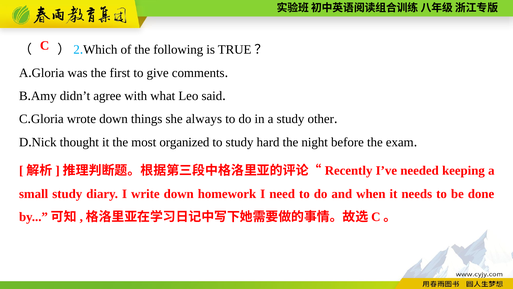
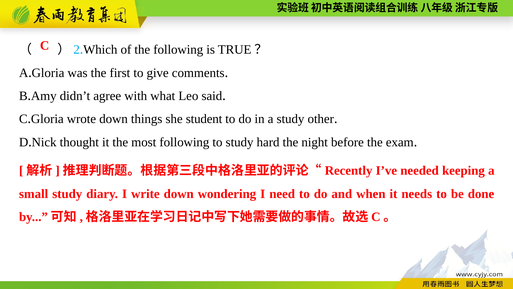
always: always -> student
most organized: organized -> following
homework: homework -> wondering
